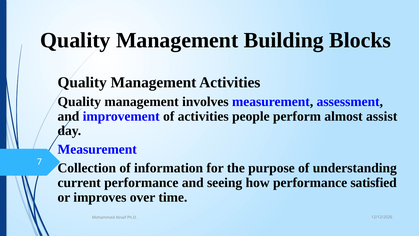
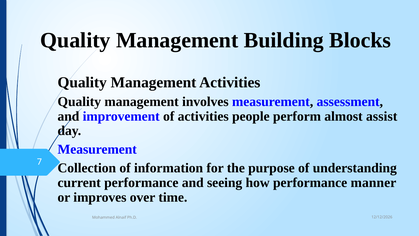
satisfied: satisfied -> manner
